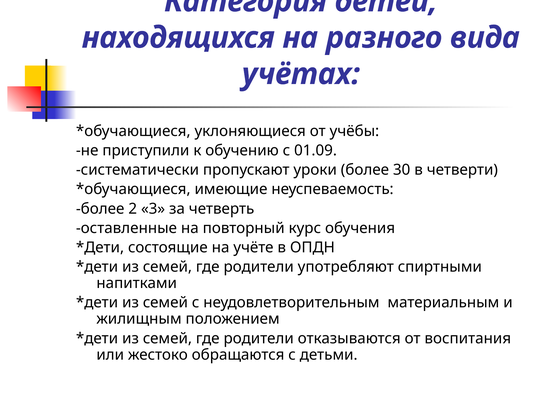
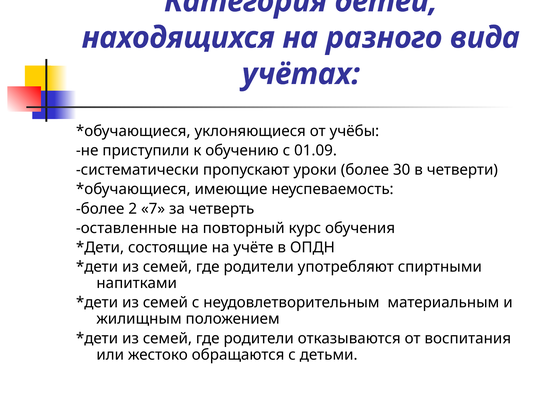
3: 3 -> 7
